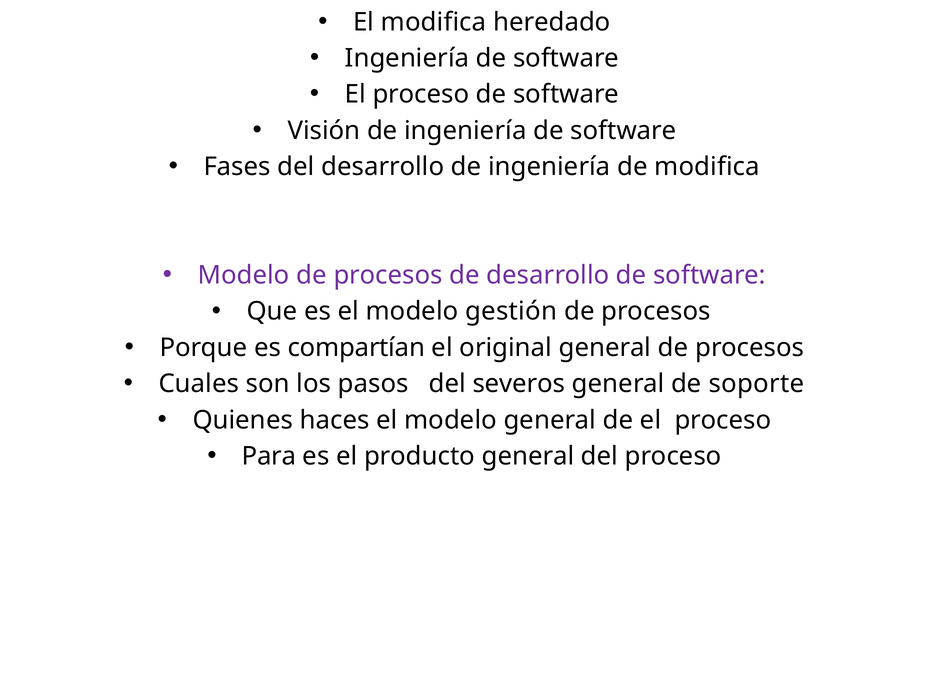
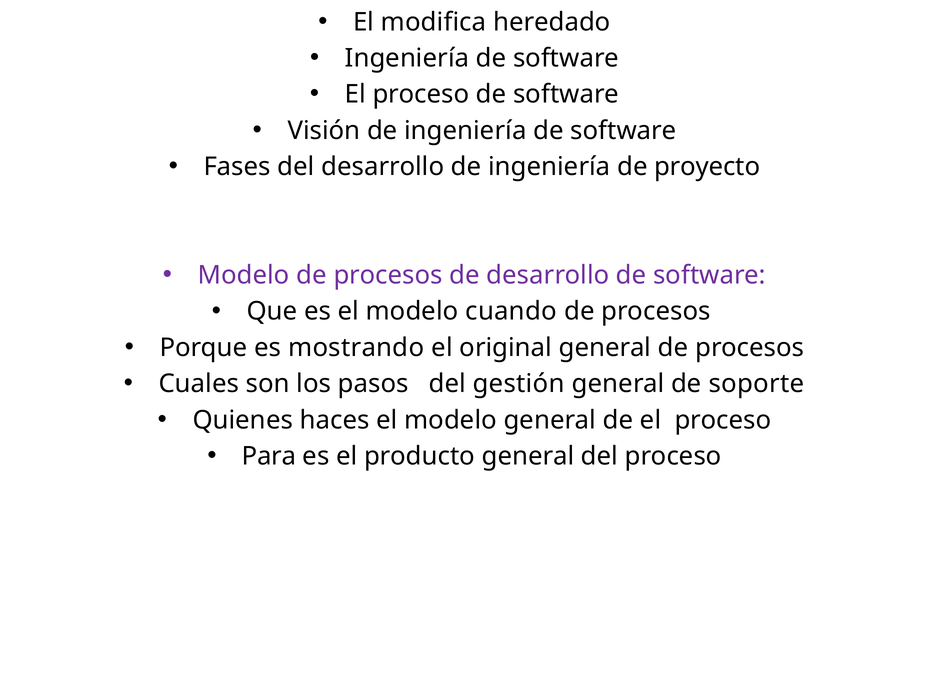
de modifica: modifica -> proyecto
gestión: gestión -> cuando
compartían: compartían -> mostrando
severos: severos -> gestión
